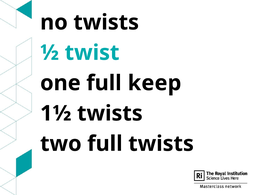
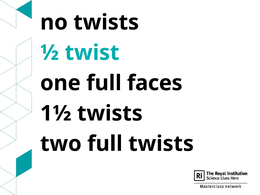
keep: keep -> faces
